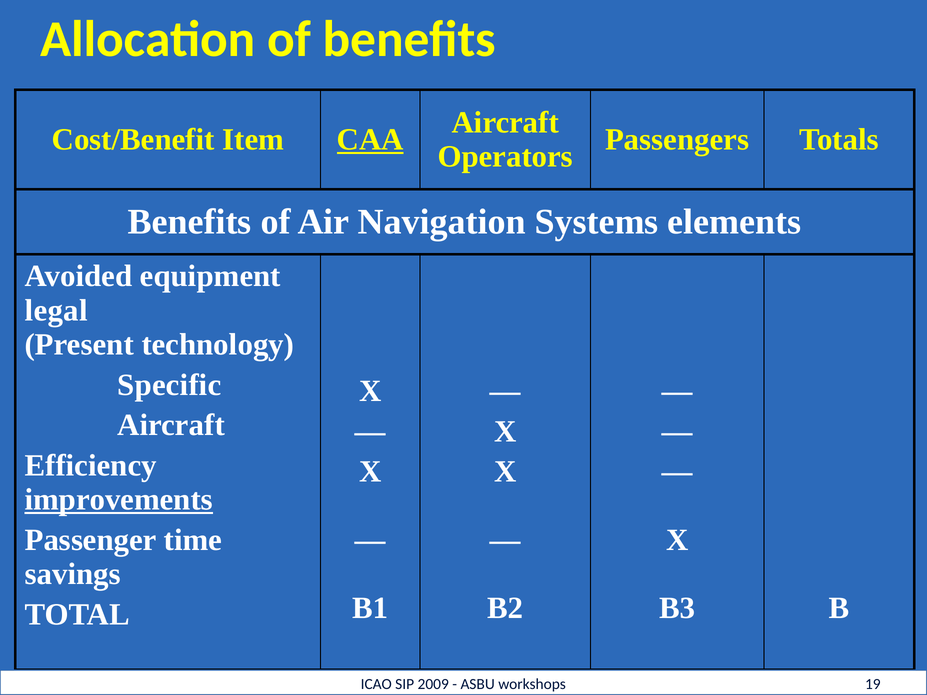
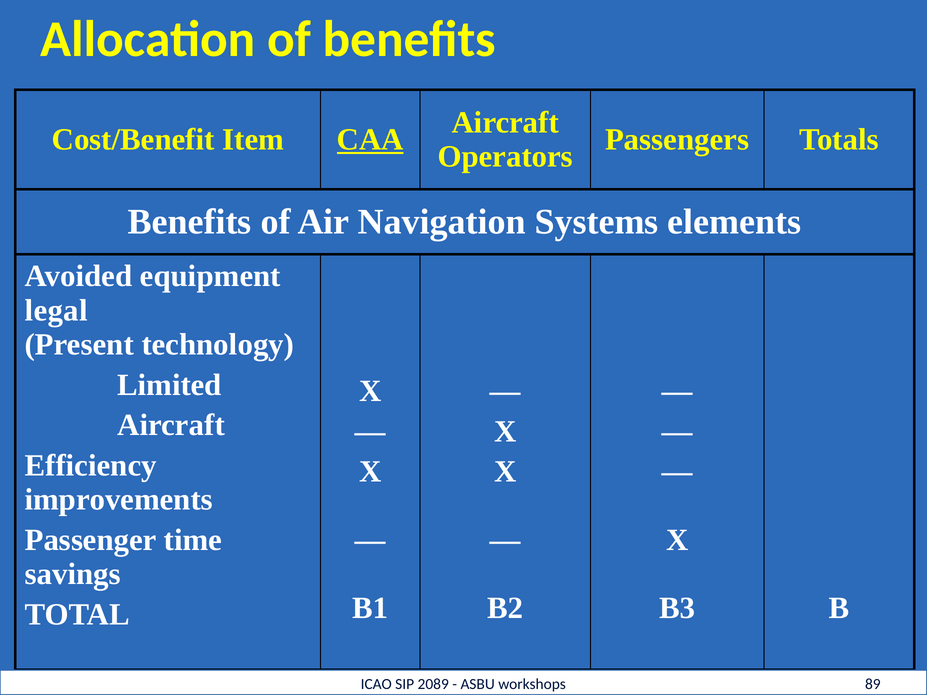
Specific: Specific -> Limited
improvements underline: present -> none
2009: 2009 -> 2089
19: 19 -> 89
